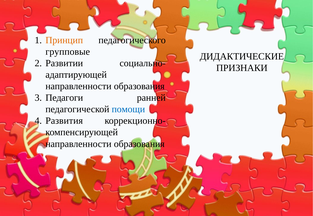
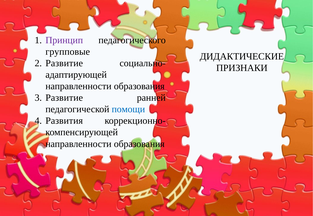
Принцип colour: orange -> purple
Развитии at (64, 63): Развитии -> Развитие
Педагоги at (64, 98): Педагоги -> Развитие
